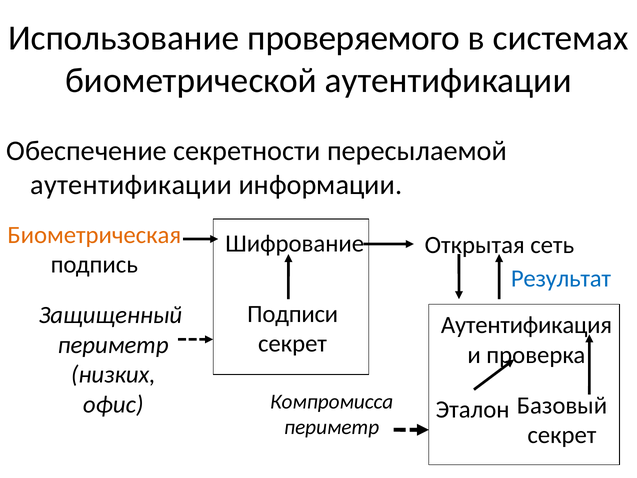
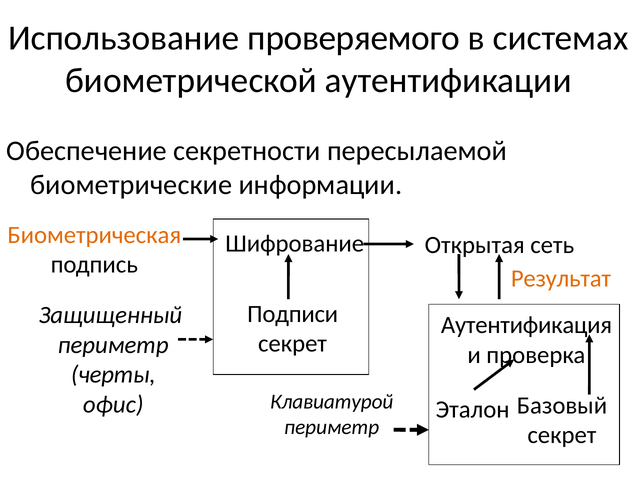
аутентификации at (131, 185): аутентификации -> биометрические
Результат colour: blue -> orange
низких: низких -> черты
Компромисса: Компромисса -> Клавиатурой
